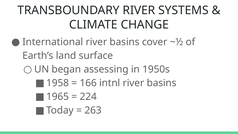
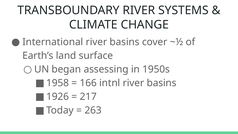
1965: 1965 -> 1926
224: 224 -> 217
